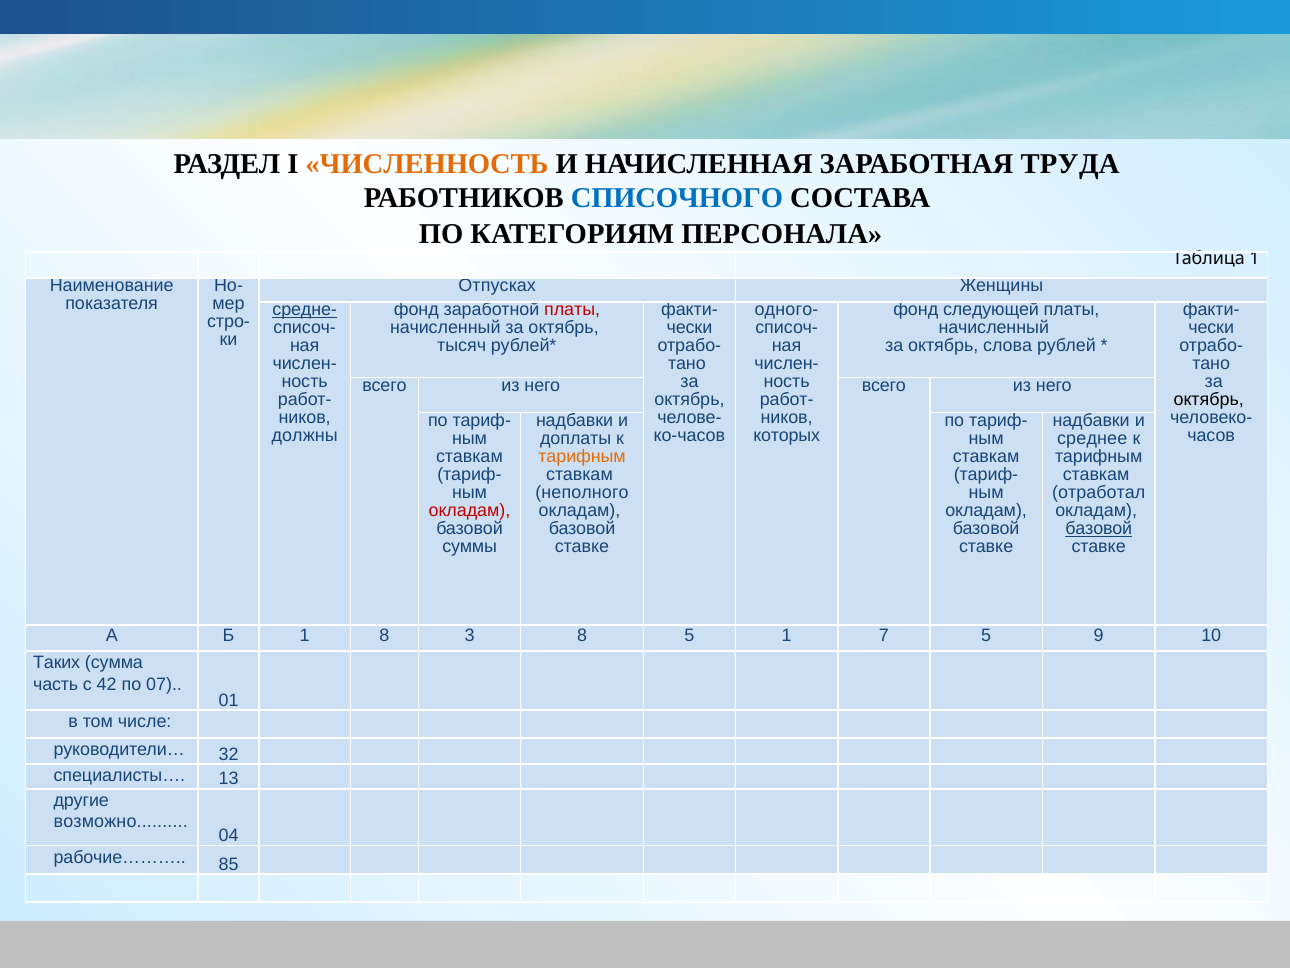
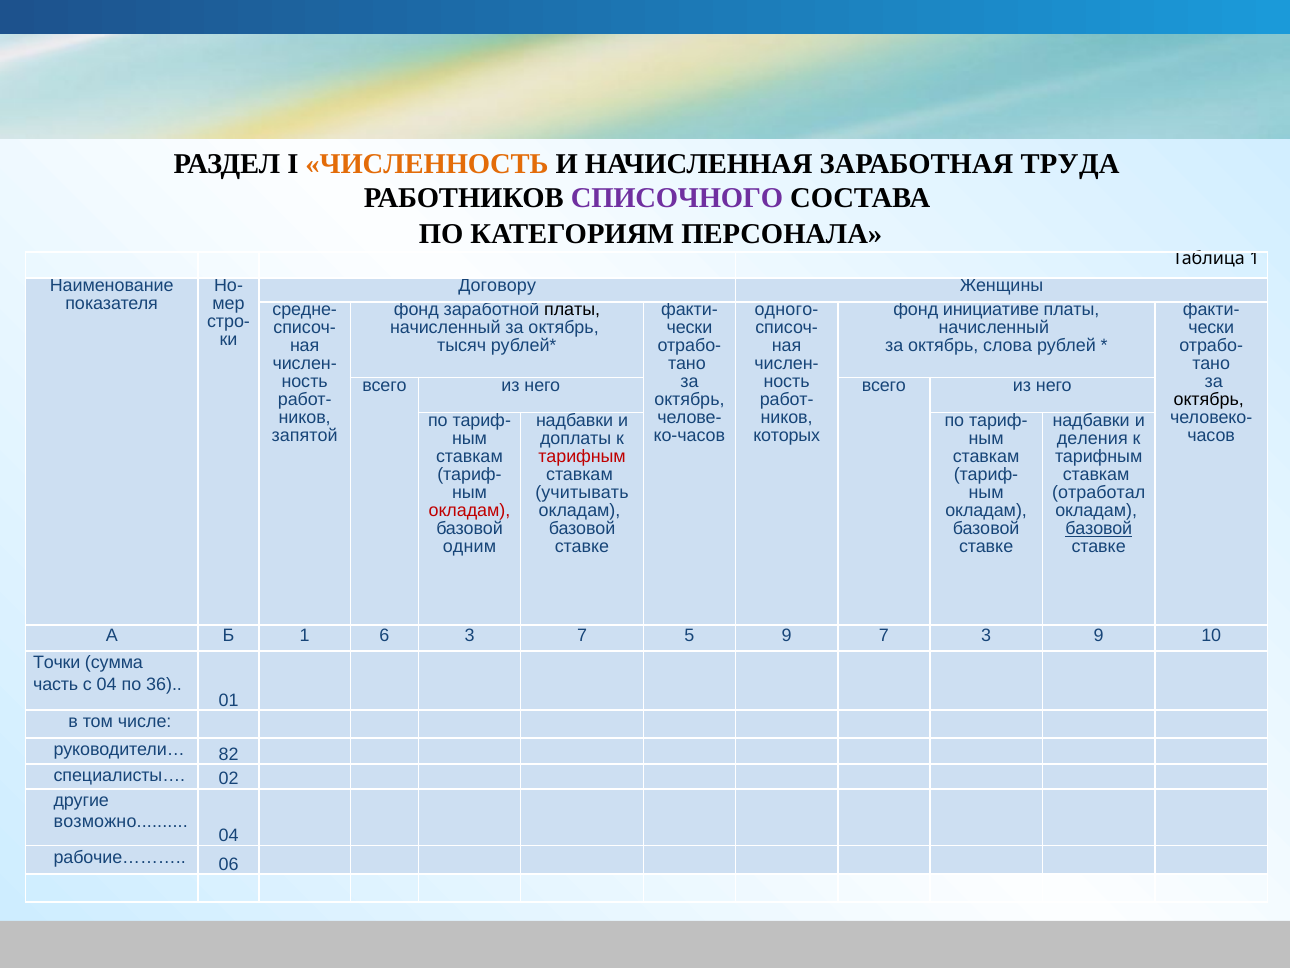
СПИСОЧНОГО colour: blue -> purple
Отпусках: Отпусках -> Договору
средне- underline: present -> none
платы at (572, 310) colour: red -> black
следующей: следующей -> инициативе
должны: должны -> запятой
среднее: среднее -> деления
тарифным at (582, 456) colour: orange -> red
неполного: неполного -> учитывать
суммы: суммы -> одним
1 8: 8 -> 6
3 8: 8 -> 7
5 1: 1 -> 9
7 5: 5 -> 3
Таких: Таких -> Точки
с 42: 42 -> 04
07: 07 -> 36
32: 32 -> 82
13: 13 -> 02
85: 85 -> 06
